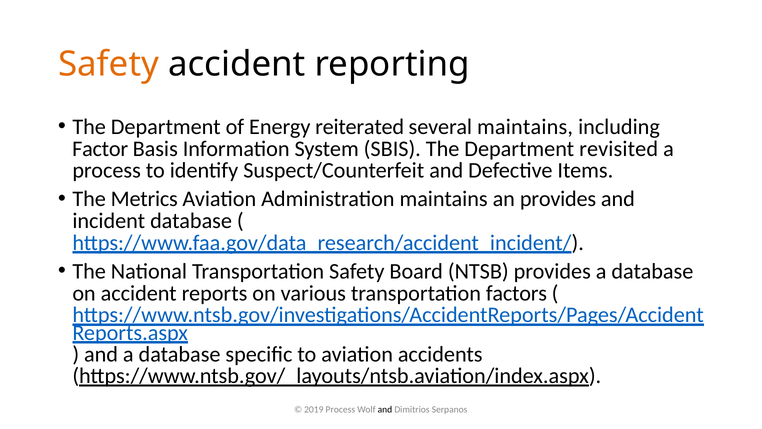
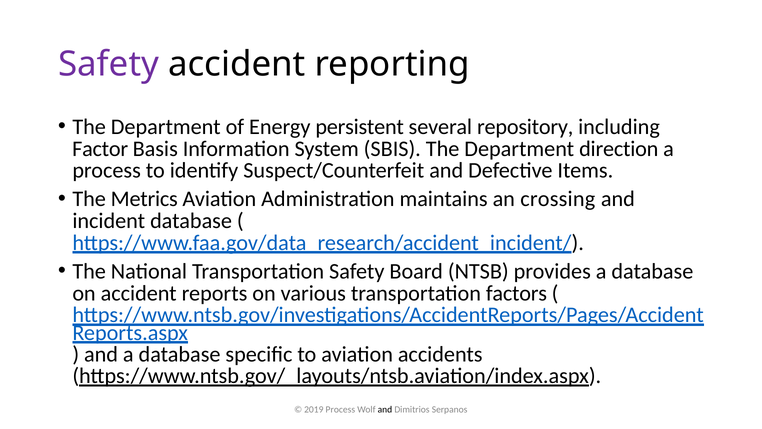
Safety at (109, 64) colour: orange -> purple
reiterated: reiterated -> persistent
several maintains: maintains -> repository
revisited: revisited -> direction
an provides: provides -> crossing
